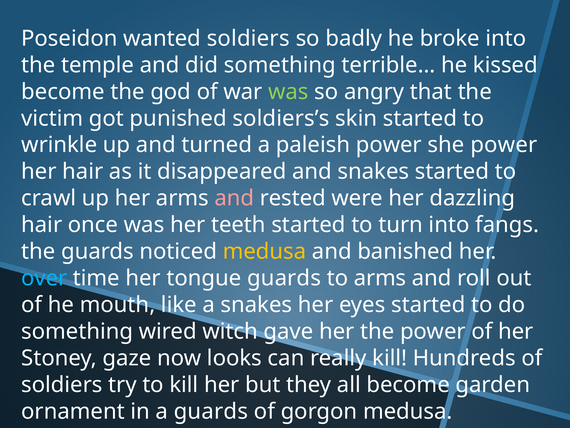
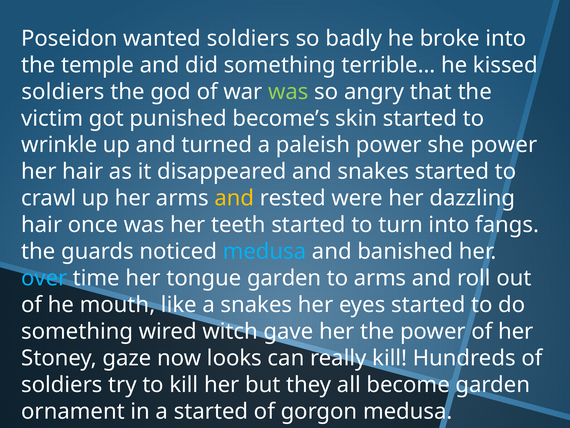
become at (63, 92): become -> soldiers
soldiers’s: soldiers’s -> become’s
and at (234, 198) colour: pink -> yellow
medusa at (264, 251) colour: yellow -> light blue
tongue guards: guards -> garden
a guards: guards -> started
